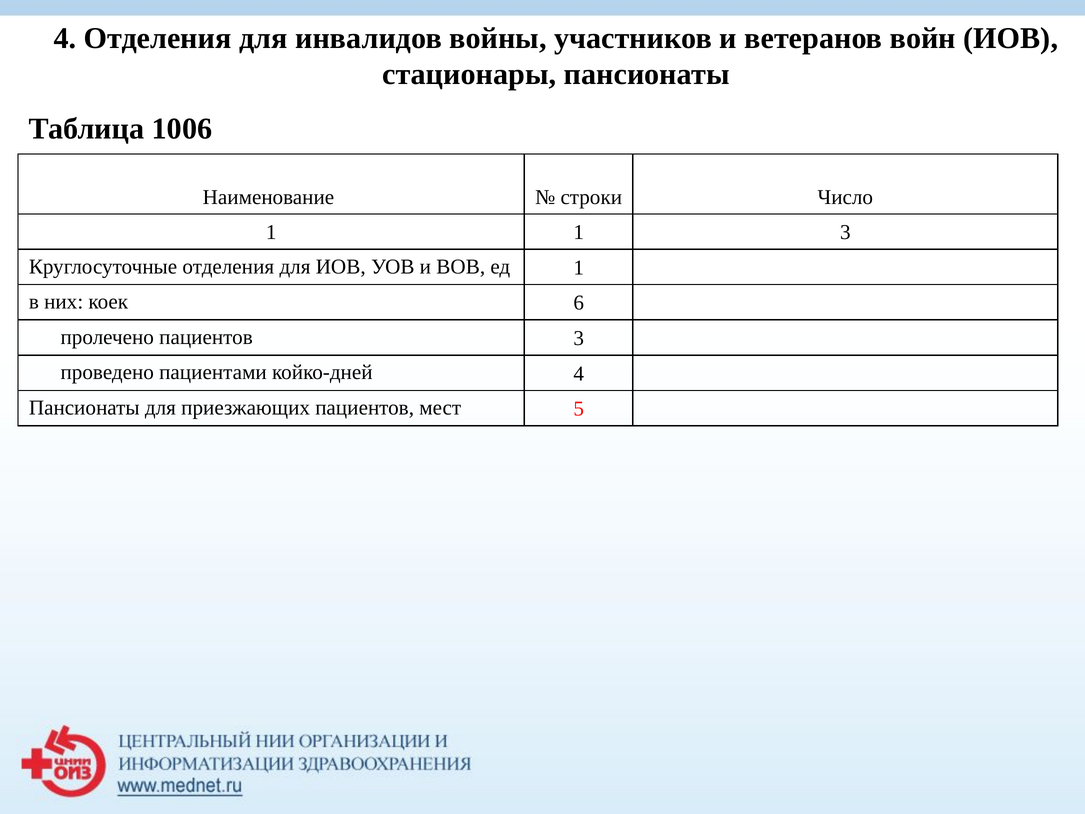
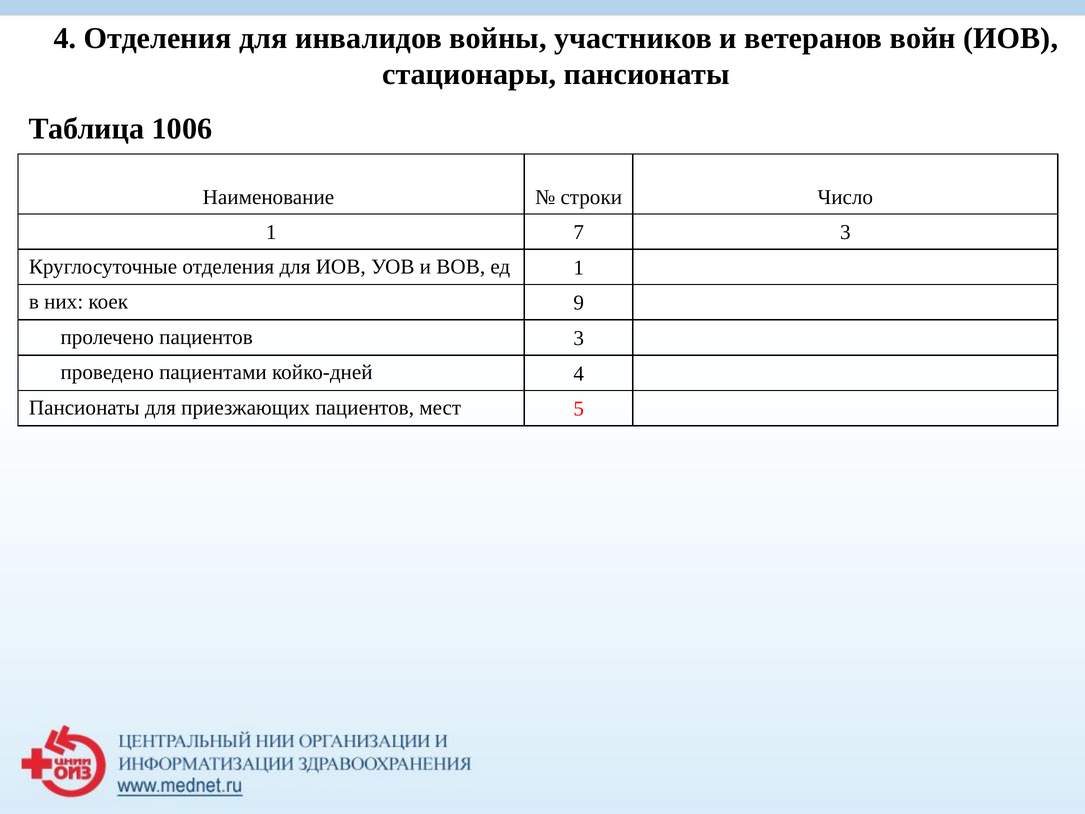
1 1: 1 -> 7
6: 6 -> 9
